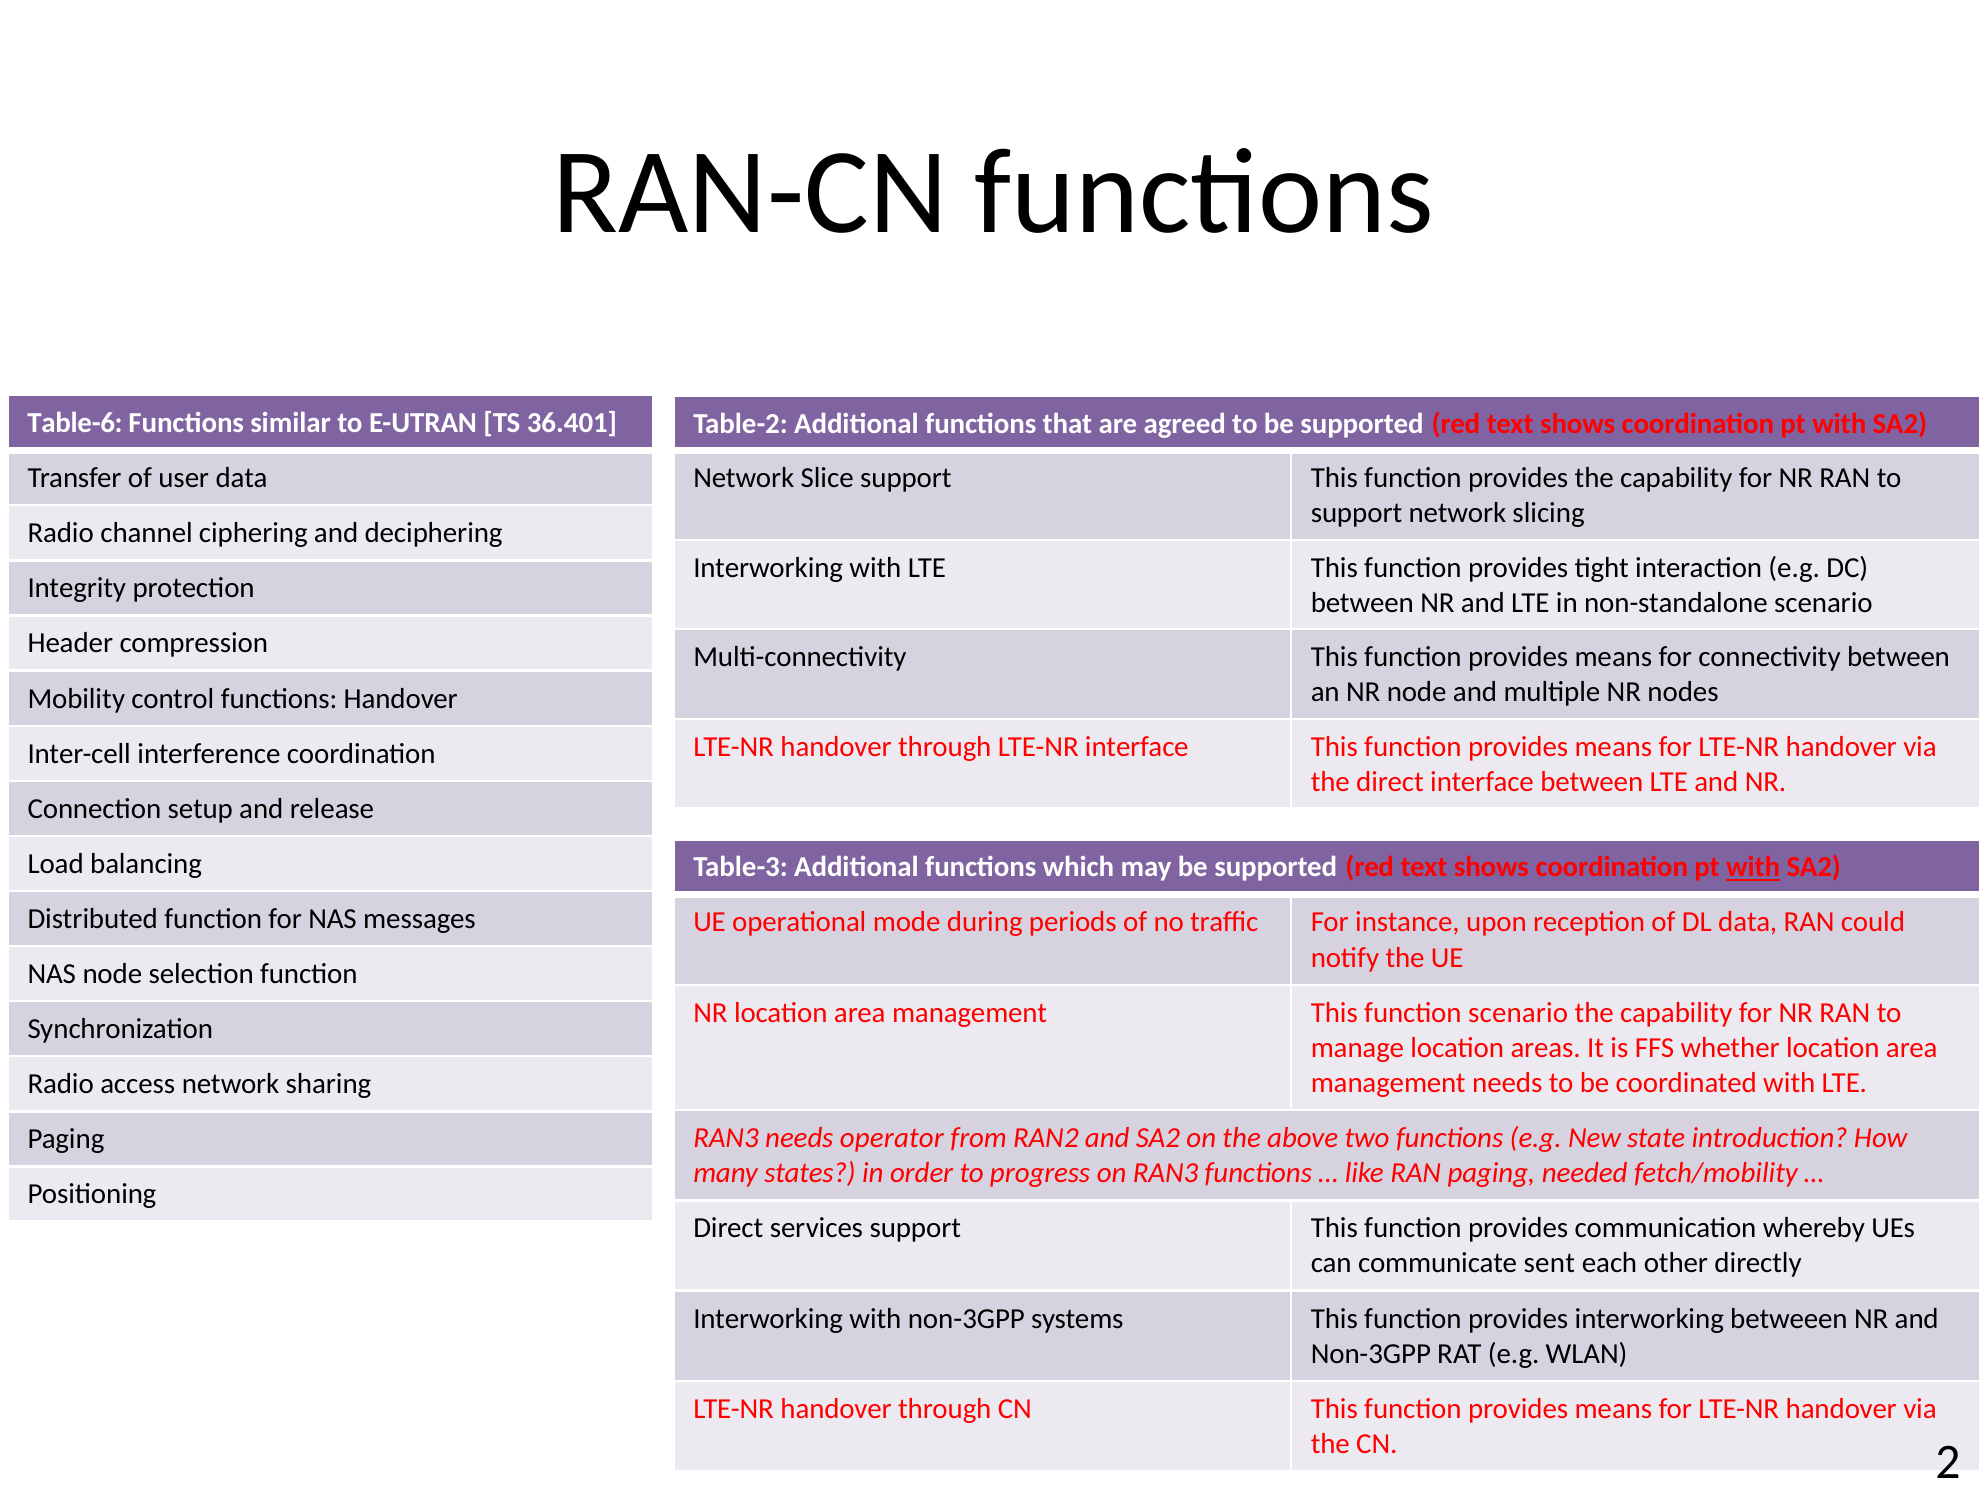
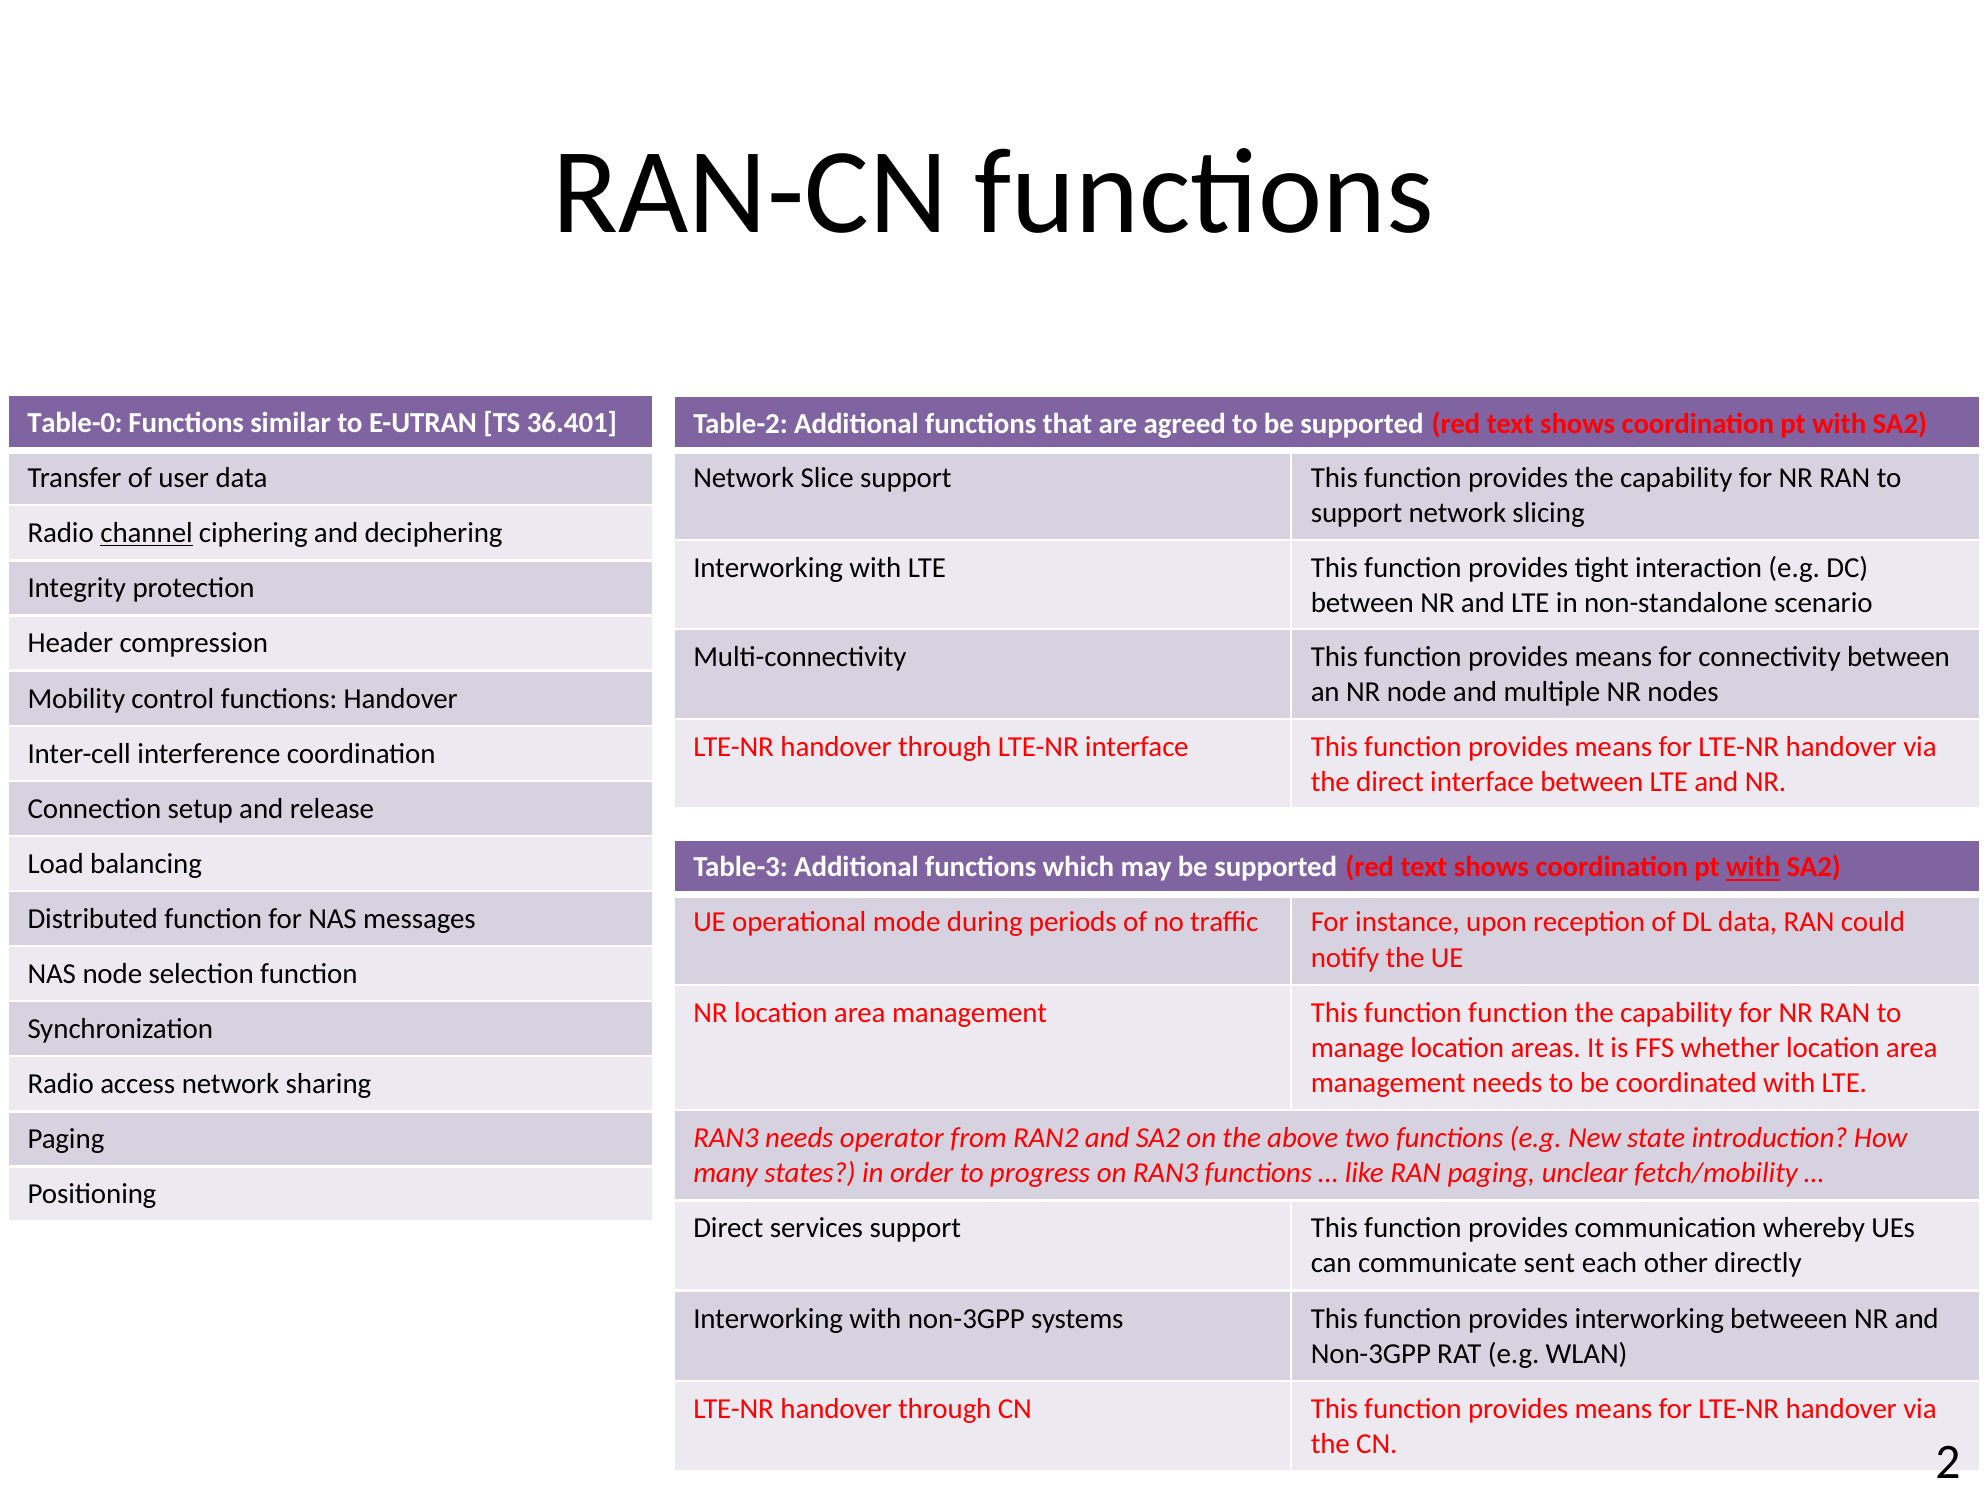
Table-6: Table-6 -> Table-0
channel underline: none -> present
function scenario: scenario -> function
needed: needed -> unclear
